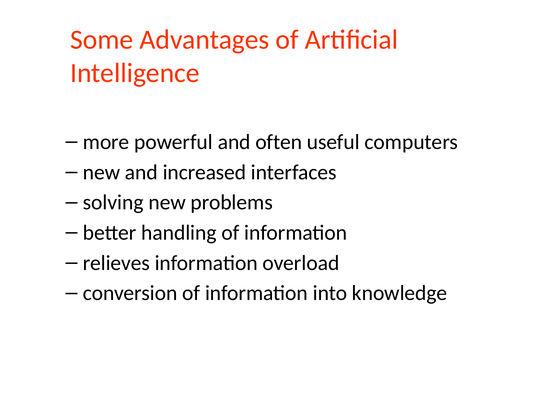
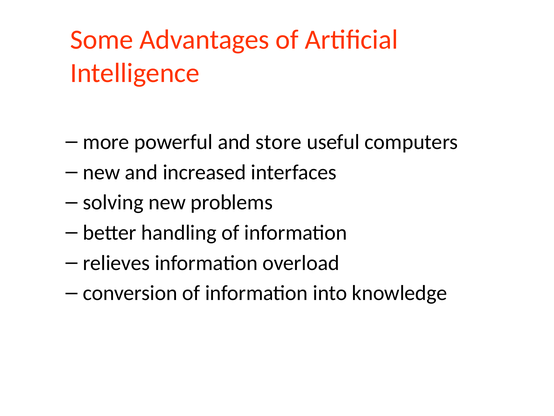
often: often -> store
